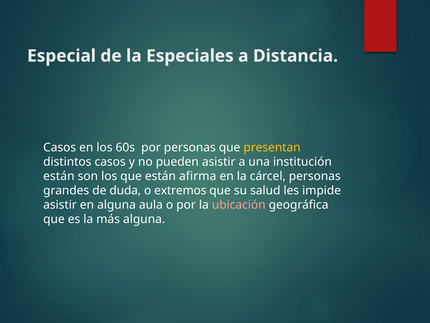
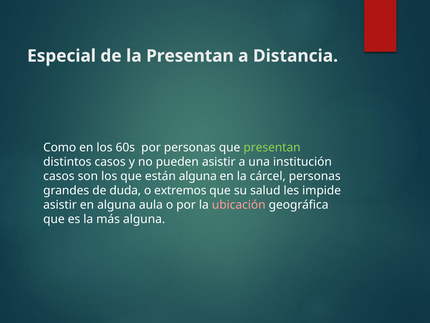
la Especiales: Especiales -> Presentan
Casos at (60, 147): Casos -> Como
presentan at (272, 147) colour: yellow -> light green
están at (59, 176): están -> casos
están afirma: afirma -> alguna
